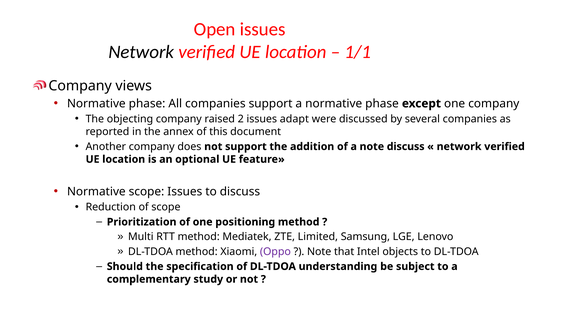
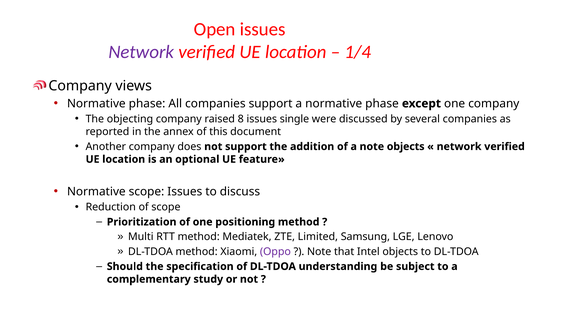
Network at (141, 52) colour: black -> purple
1/1: 1/1 -> 1/4
2: 2 -> 8
adapt: adapt -> single
note discuss: discuss -> objects
